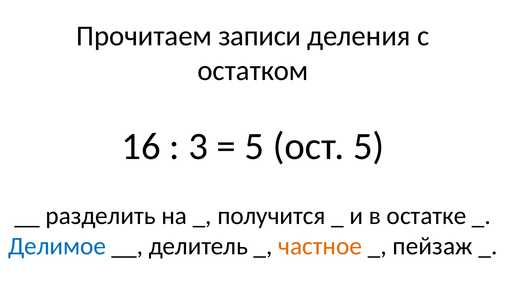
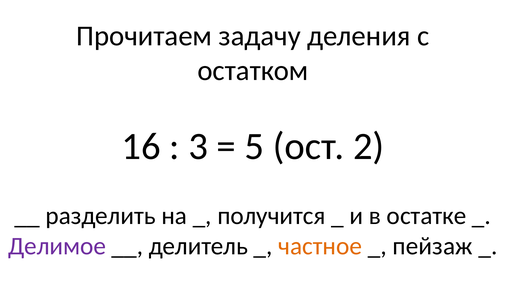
записи: записи -> задачу
ост 5: 5 -> 2
Делимое colour: blue -> purple
